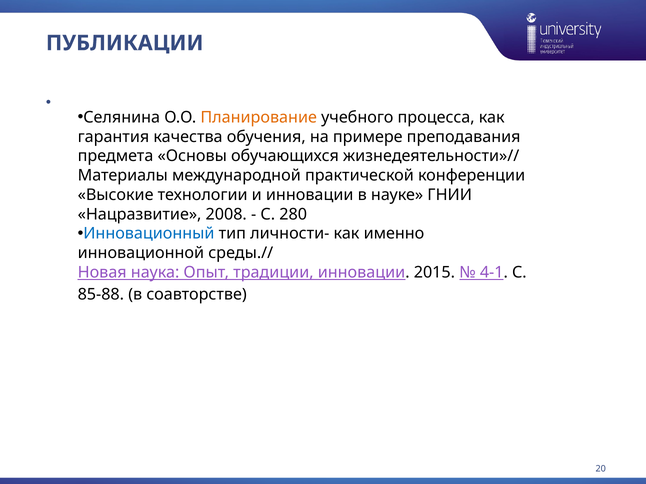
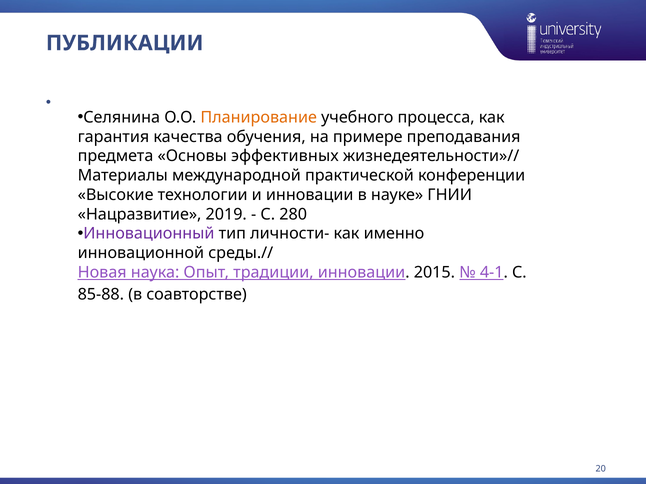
обучающихся: обучающихся -> эффективных
2008: 2008 -> 2019
Инновационный colour: blue -> purple
